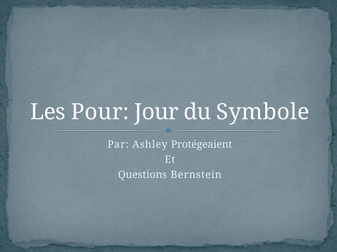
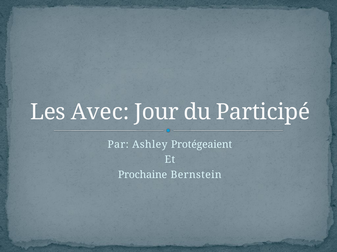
Pour: Pour -> Avec
Symbole: Symbole -> Participé
Questions: Questions -> Prochaine
